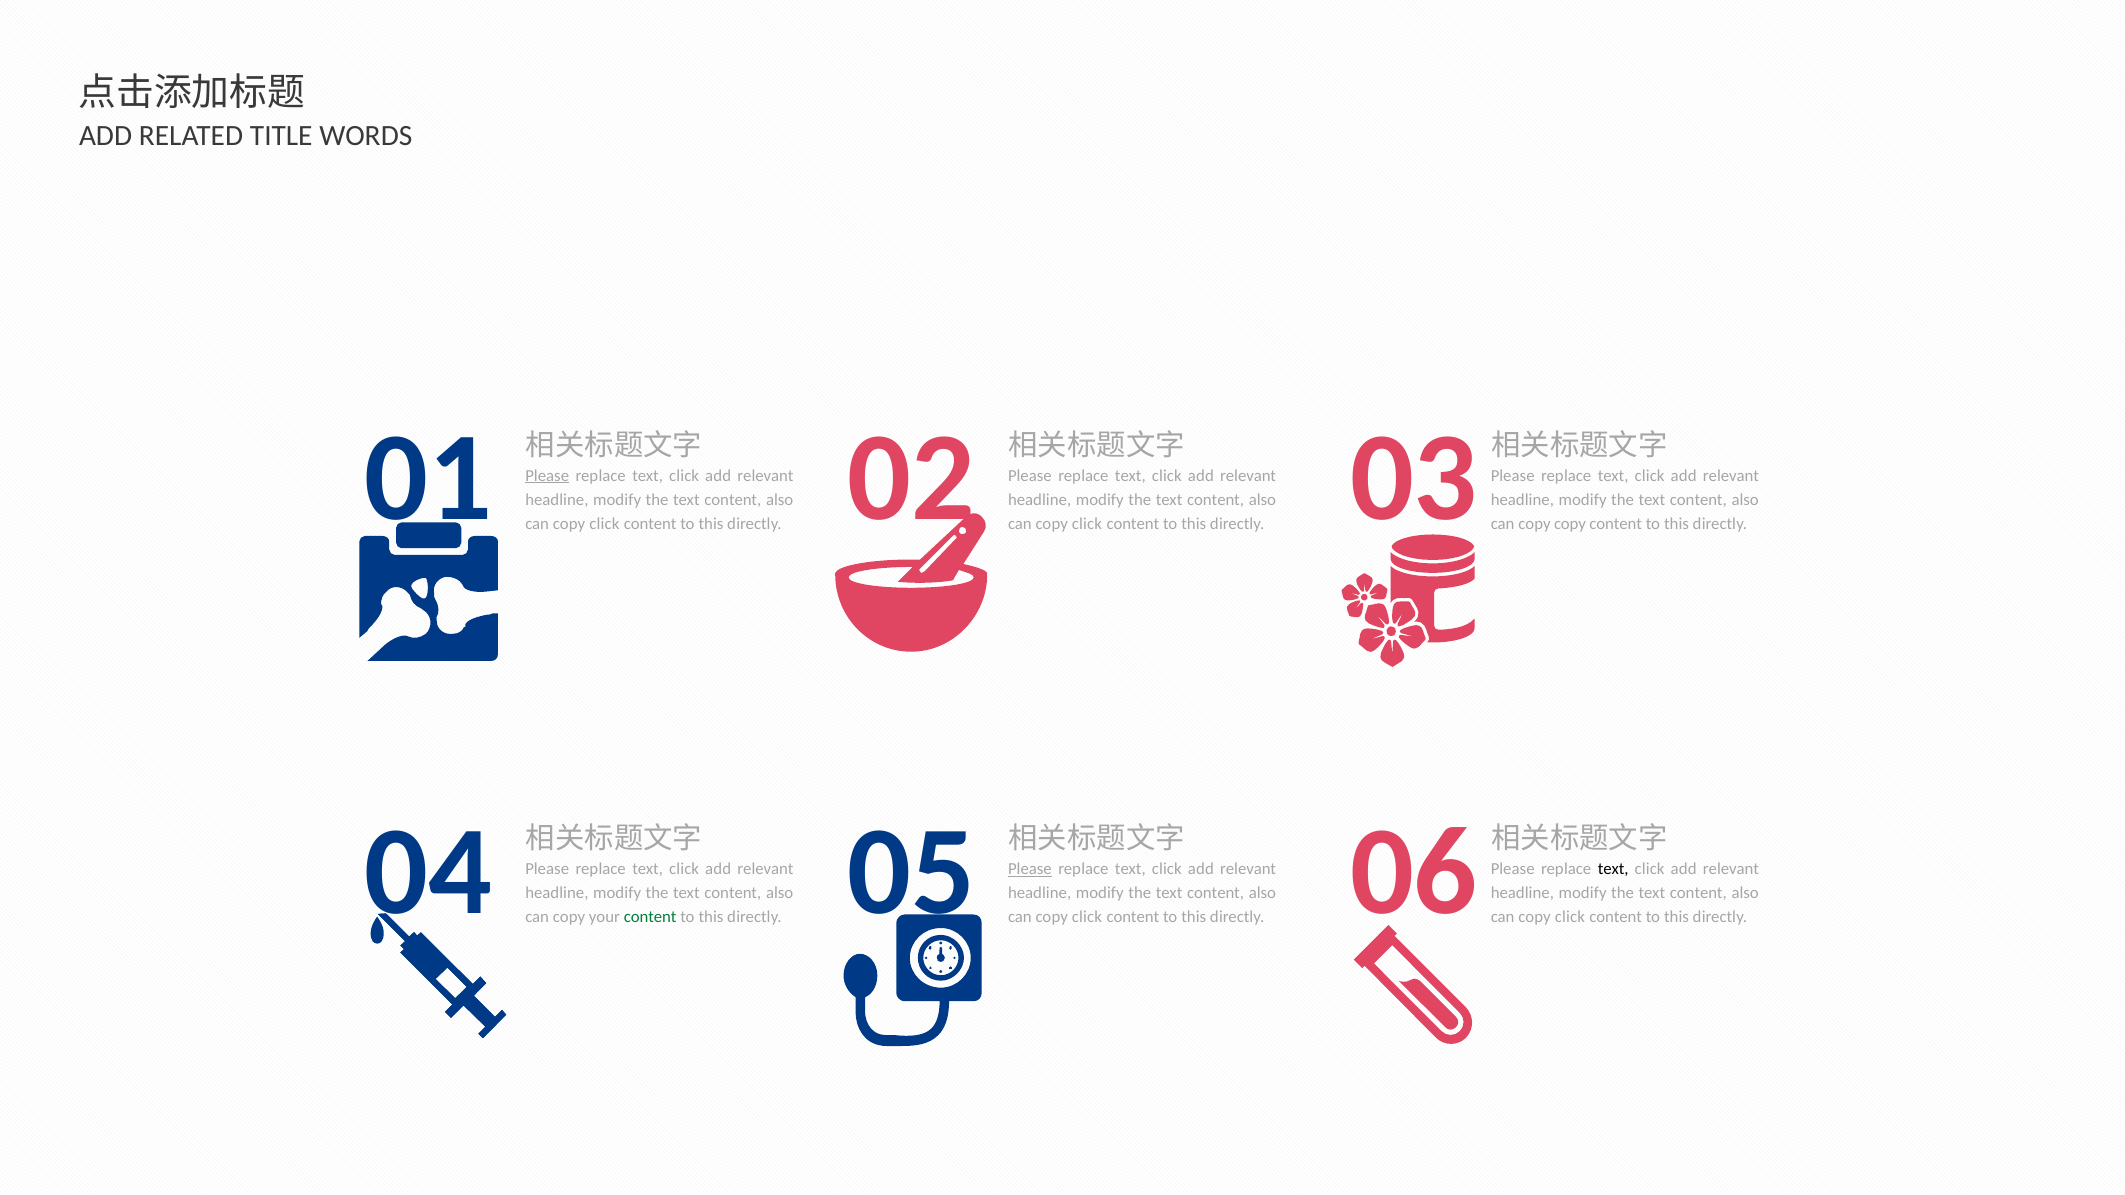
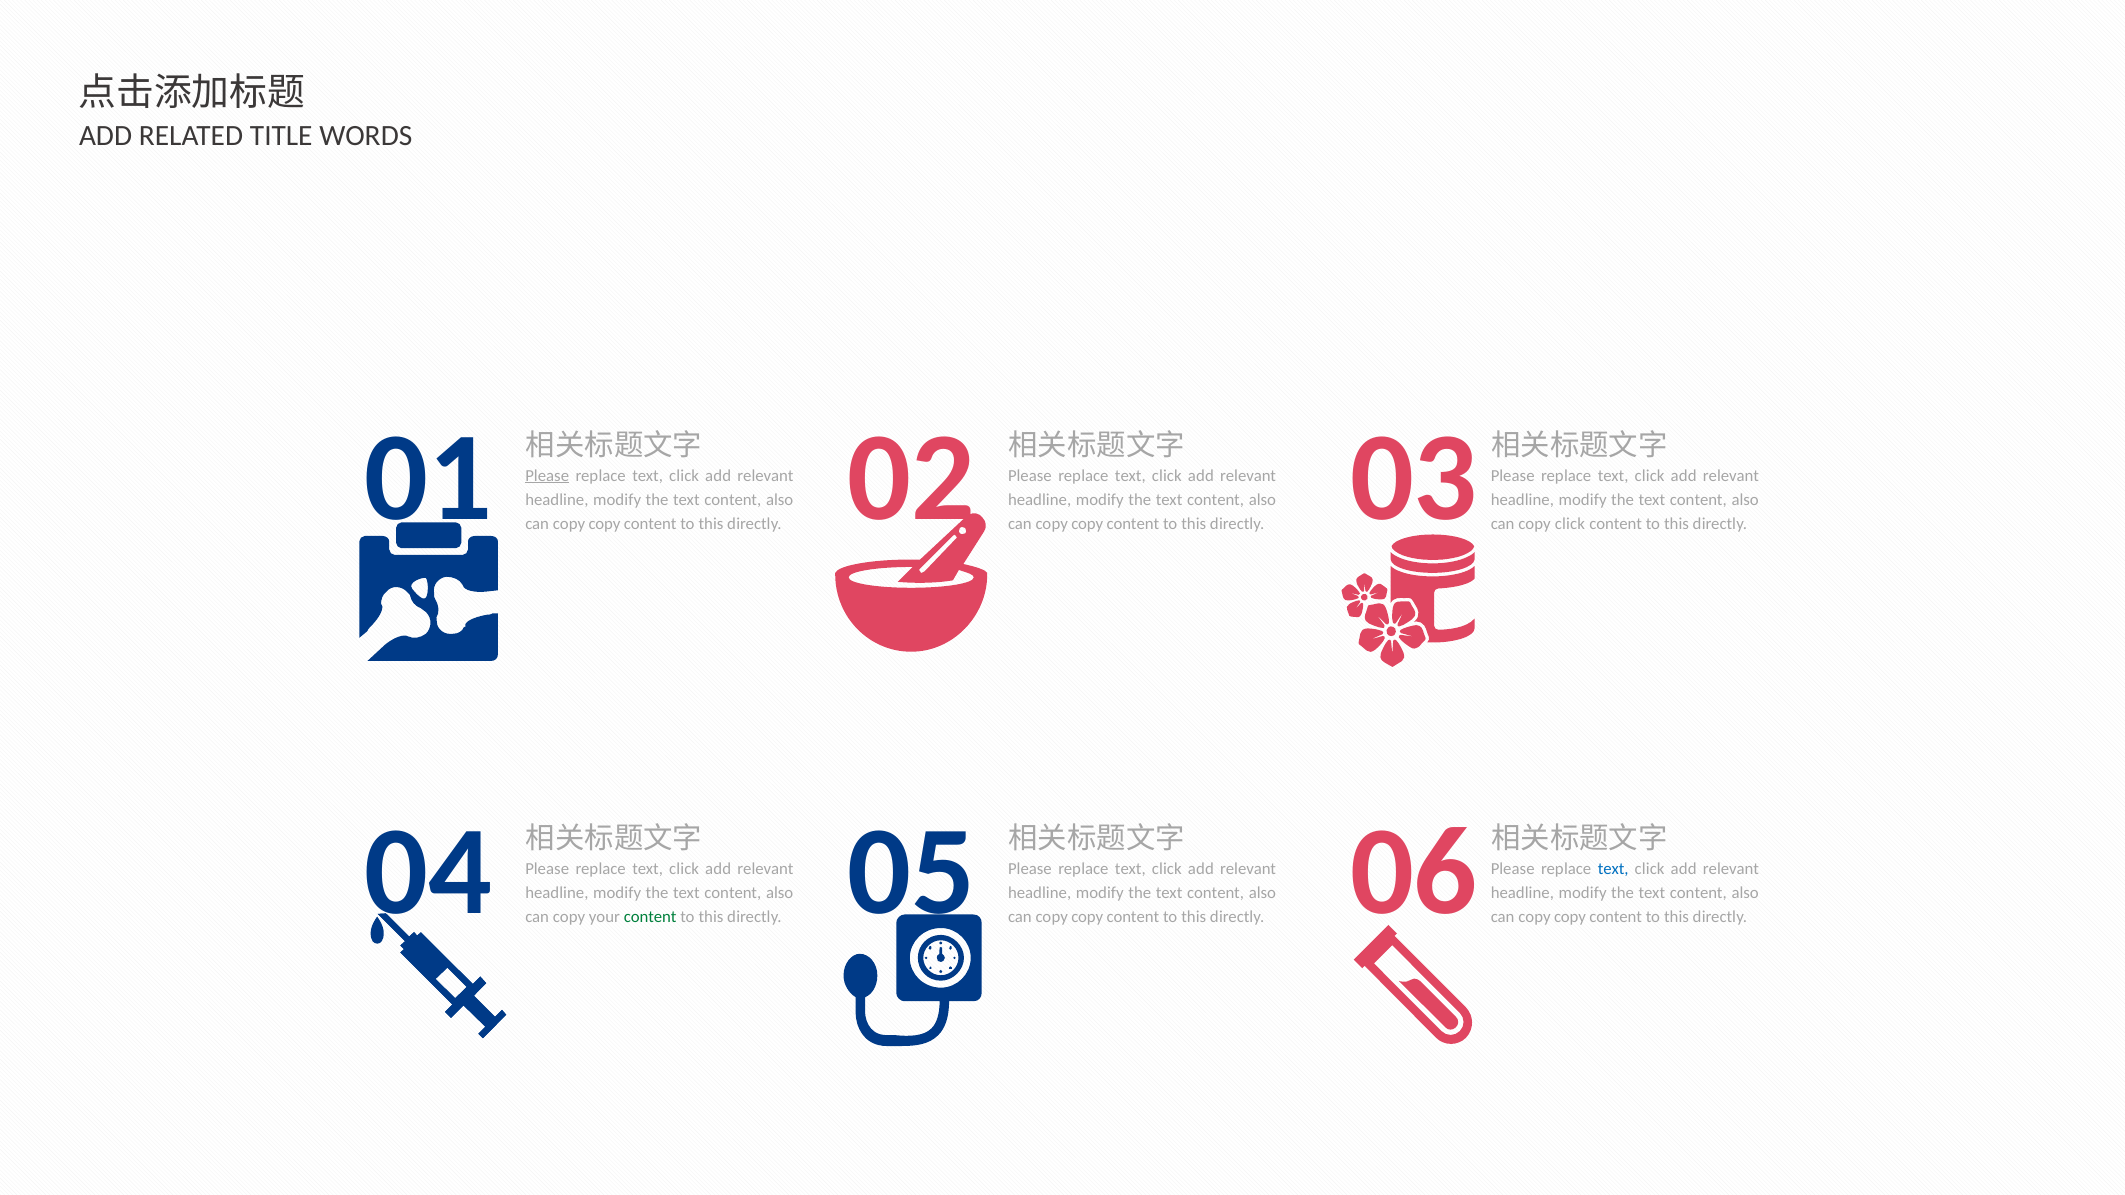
click at (604, 524): click -> copy
click at (1087, 524): click -> copy
copy copy: copy -> click
Please at (1030, 869) underline: present -> none
text at (1613, 869) colour: black -> blue
click at (1087, 918): click -> copy
click at (1570, 918): click -> copy
